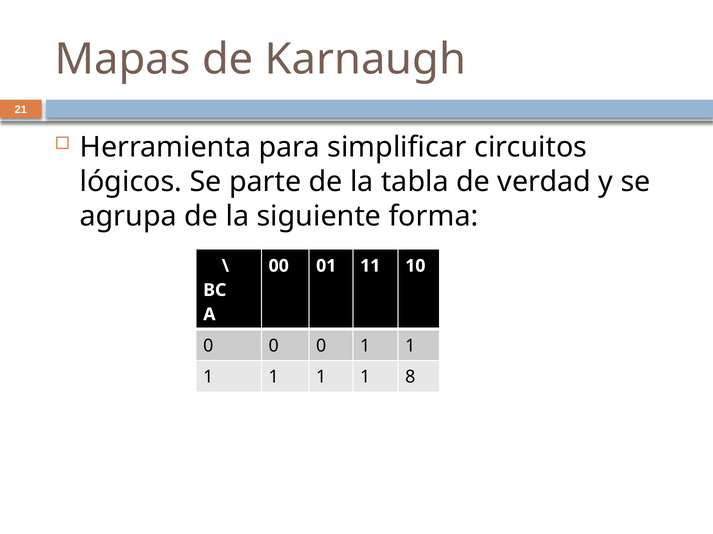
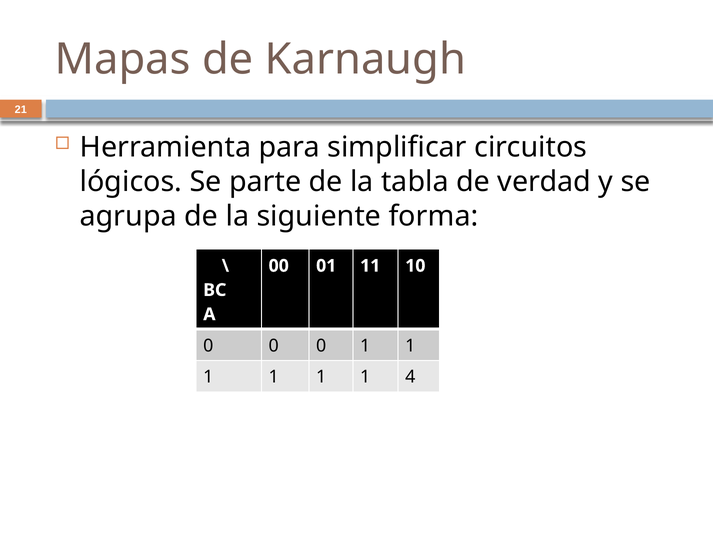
8: 8 -> 4
